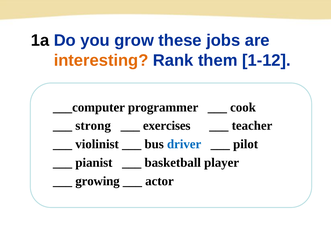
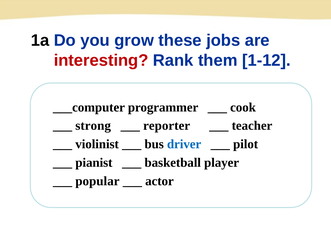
interesting colour: orange -> red
exercises: exercises -> reporter
growing: growing -> popular
